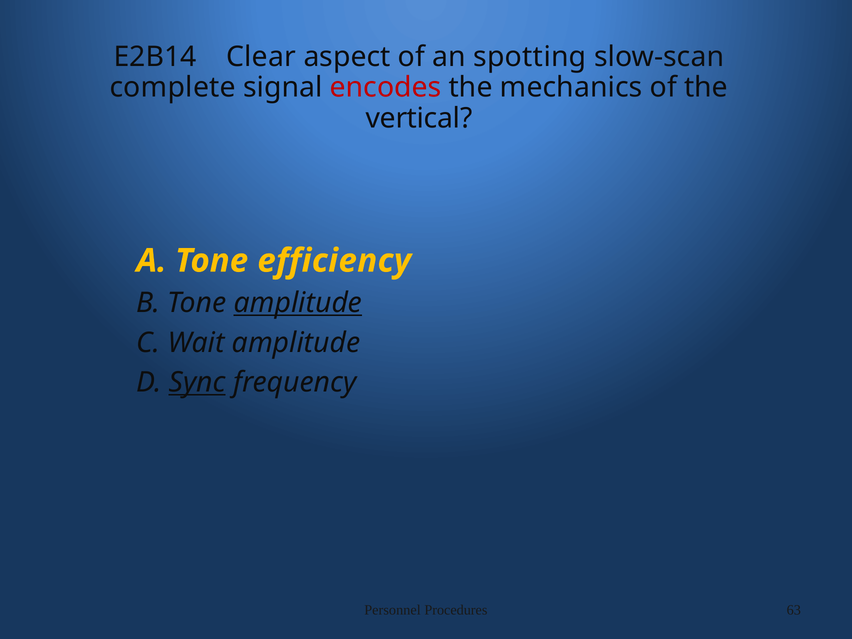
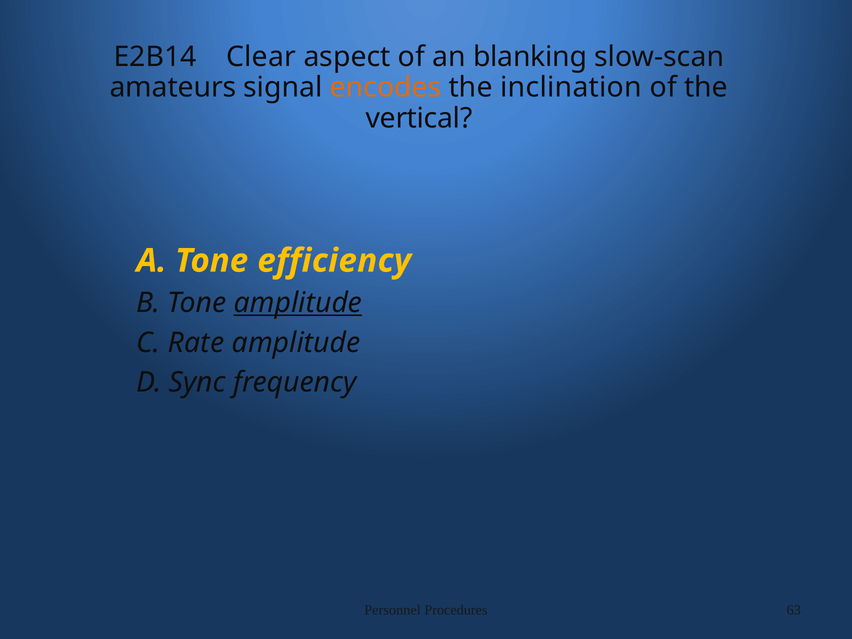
spotting: spotting -> blanking
complete: complete -> amateurs
encodes colour: red -> orange
mechanics: mechanics -> inclination
Wait: Wait -> Rate
Sync underline: present -> none
